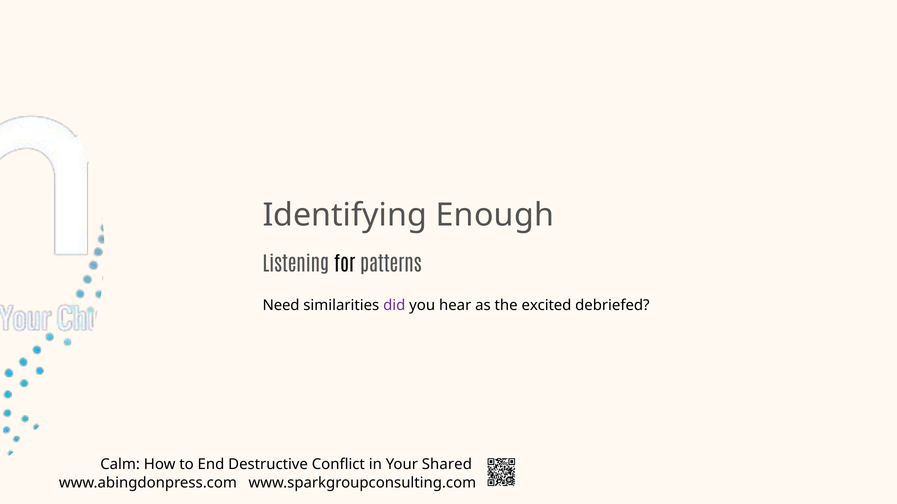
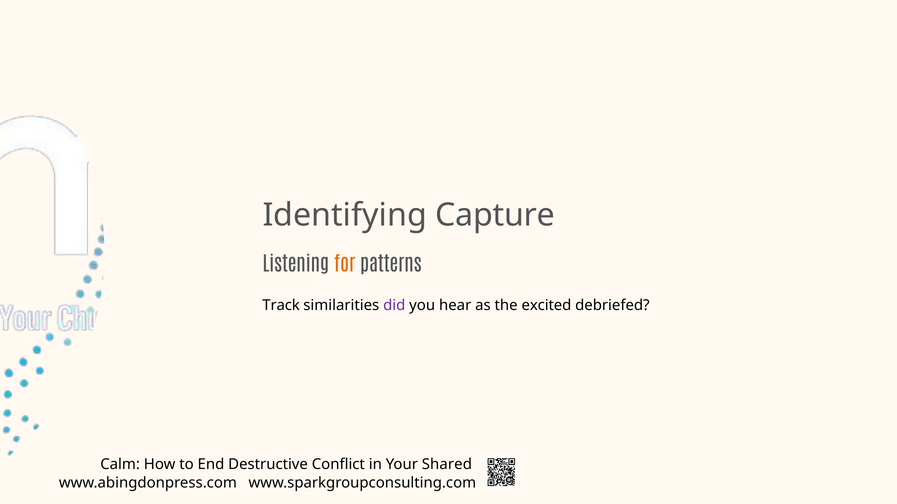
Enough: Enough -> Capture
for colour: black -> orange
Need: Need -> Track
